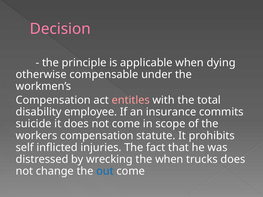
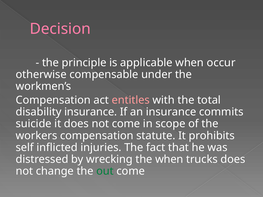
dying: dying -> occur
disability employee: employee -> insurance
out colour: blue -> green
